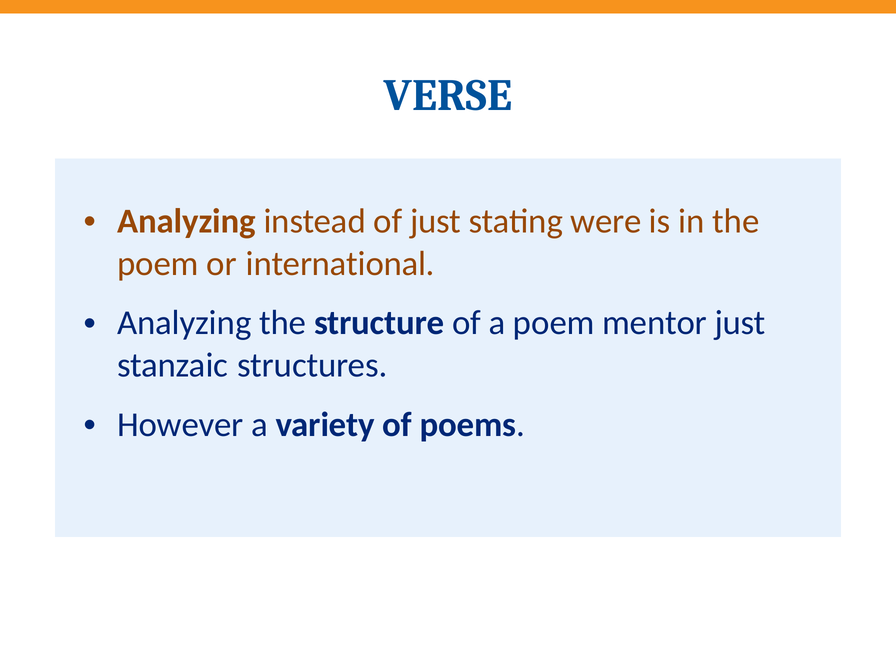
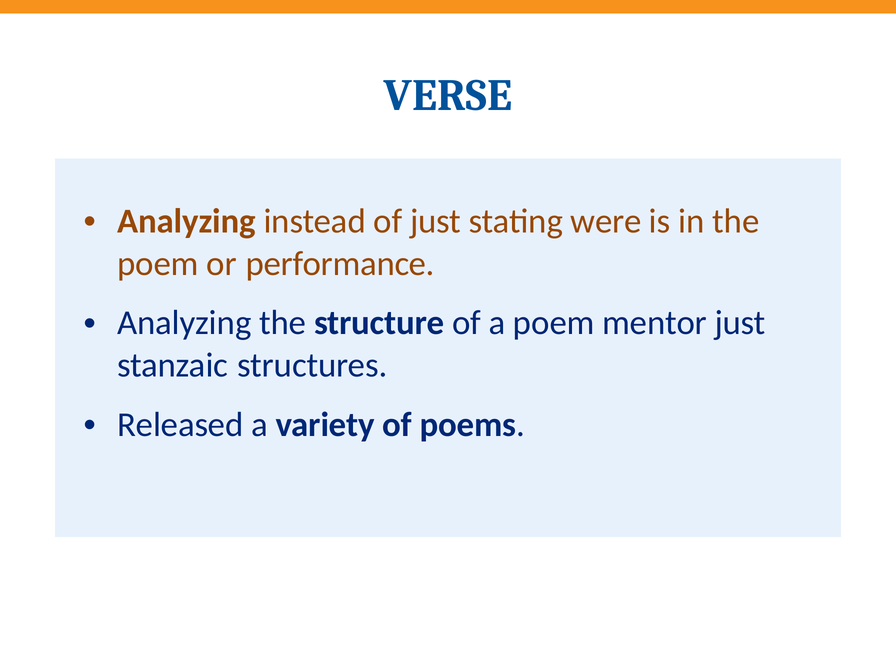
international: international -> performance
However: However -> Released
